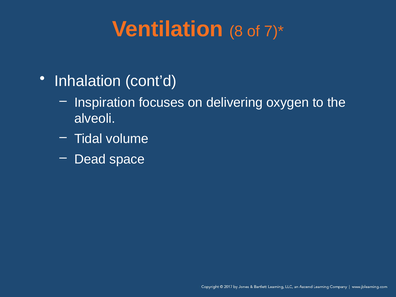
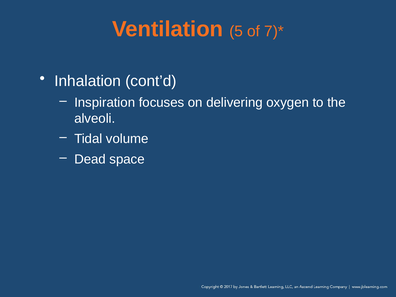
8: 8 -> 5
